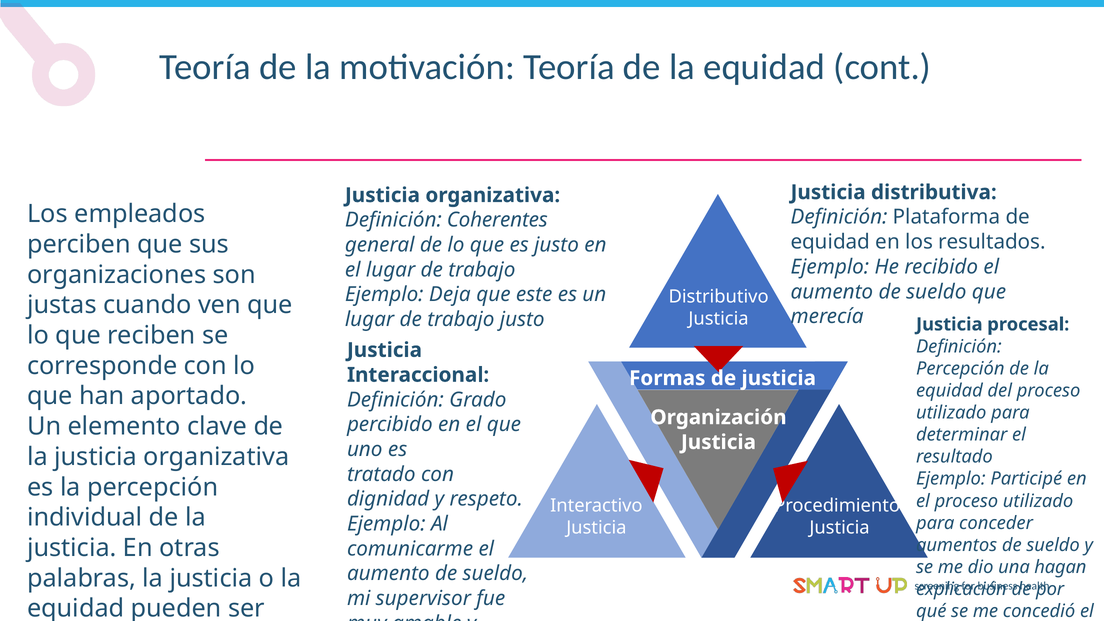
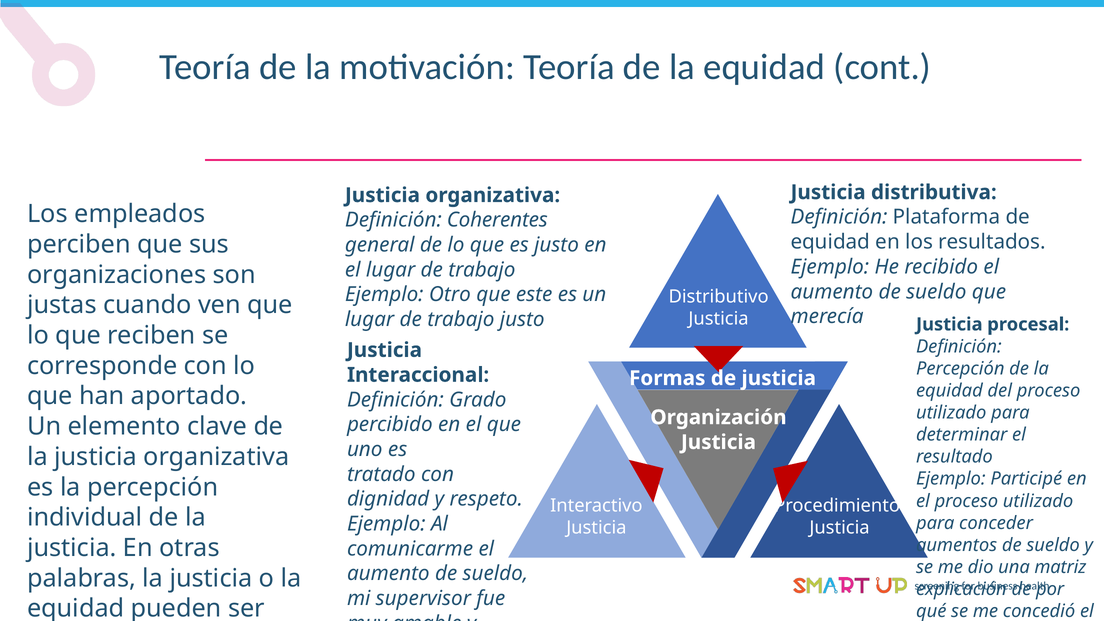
Deja: Deja -> Otro
hagan: hagan -> matriz
